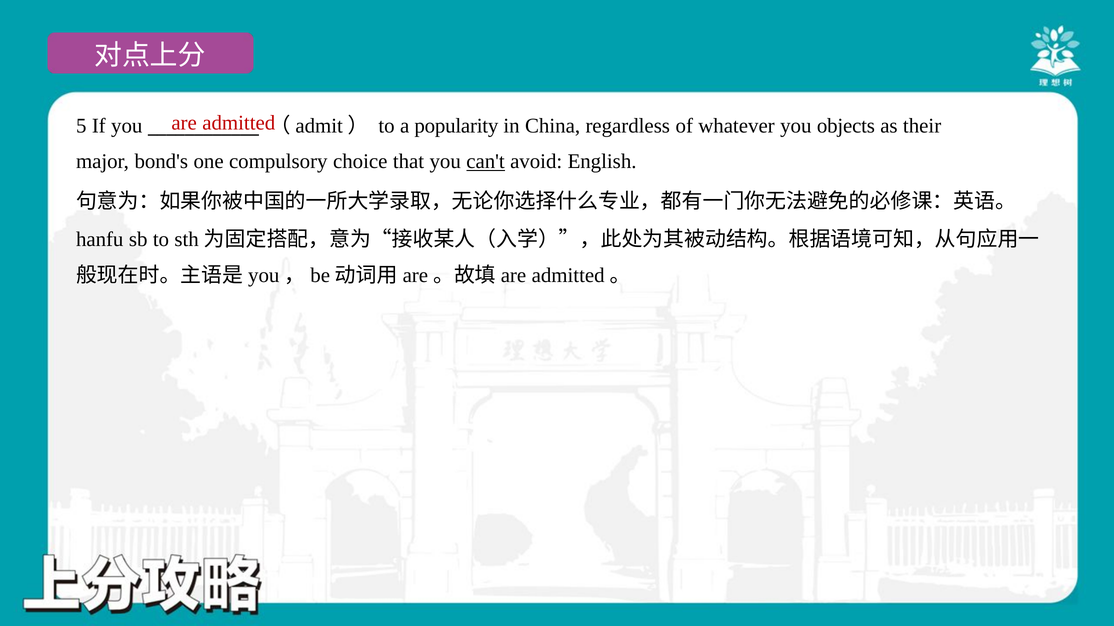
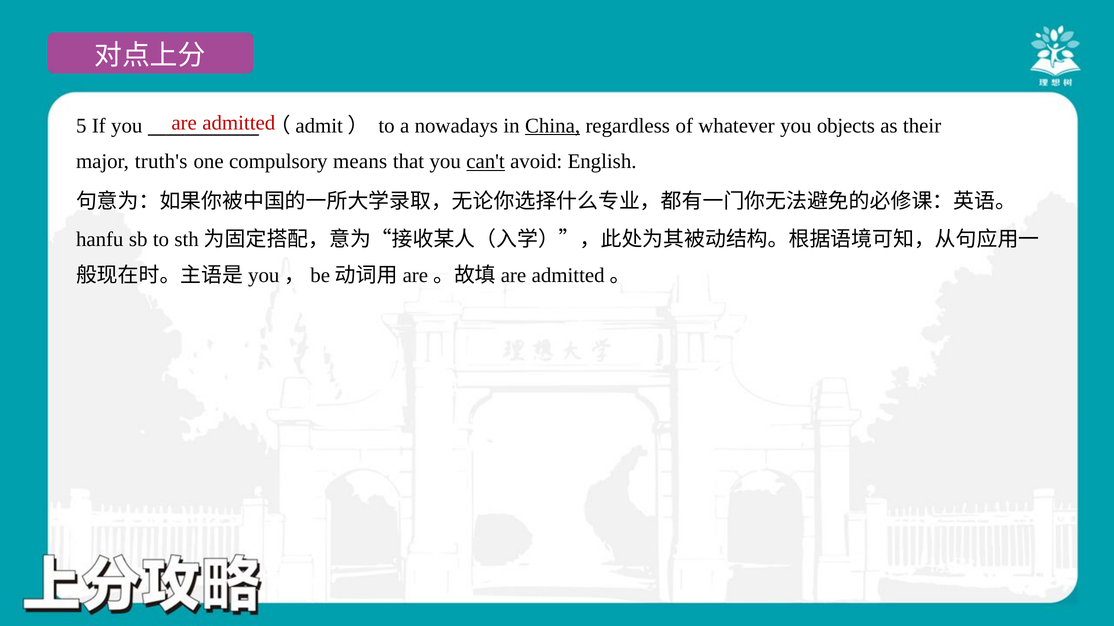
popularity: popularity -> nowadays
China underline: none -> present
bond's: bond's -> truth's
choice: choice -> means
